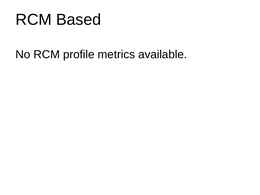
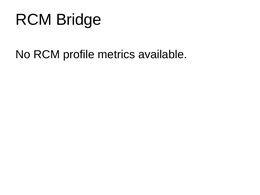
Based: Based -> Bridge
